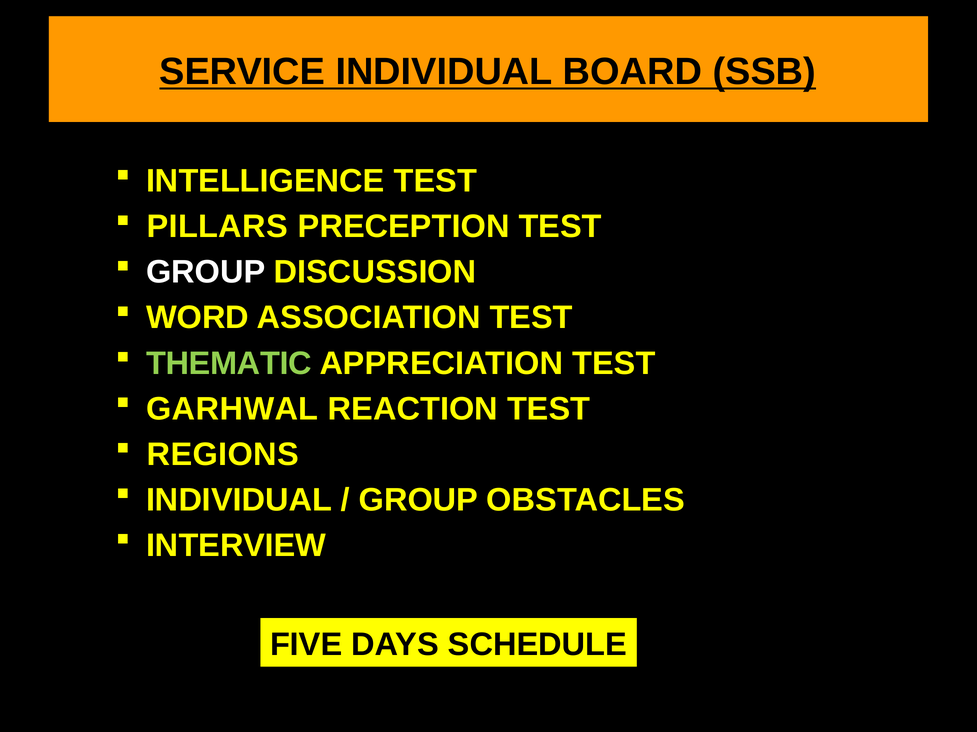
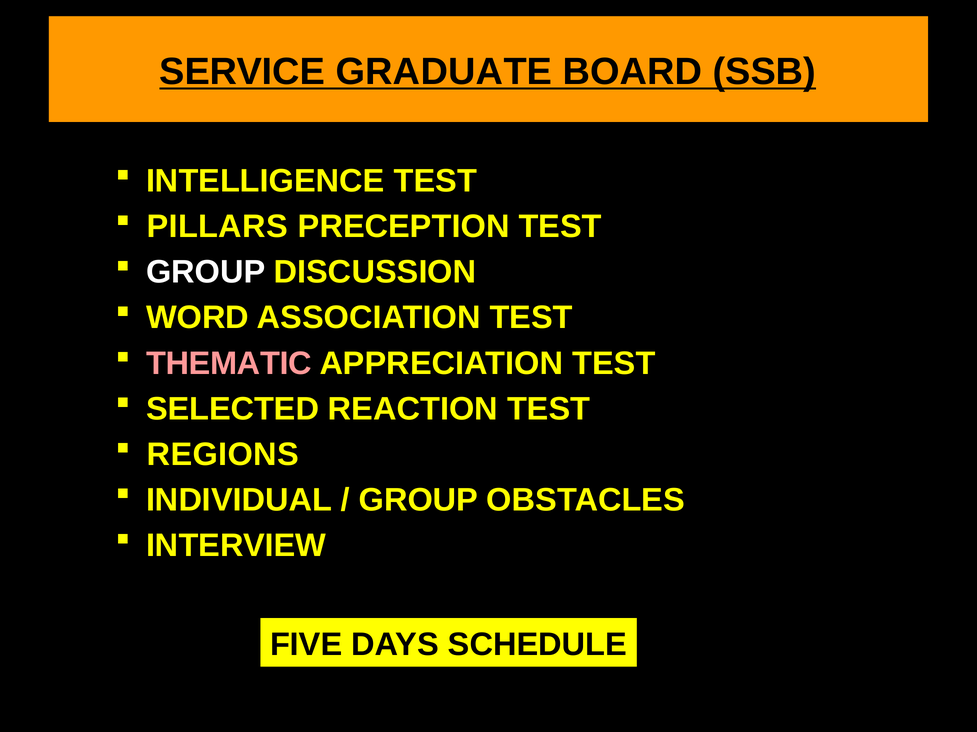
SERVICE INDIVIDUAL: INDIVIDUAL -> GRADUATE
THEMATIC colour: light green -> pink
GARHWAL: GARHWAL -> SELECTED
